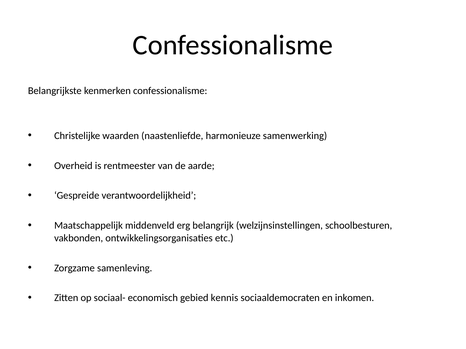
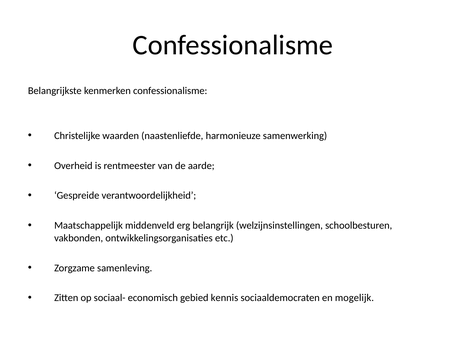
inkomen: inkomen -> mogelijk
